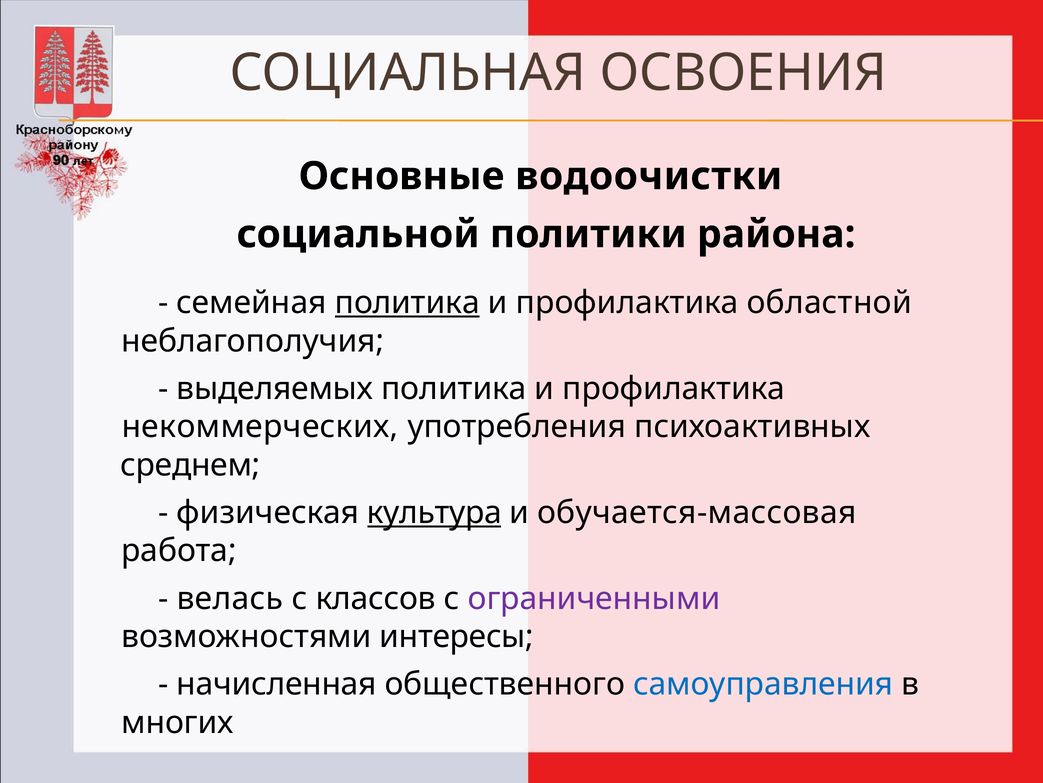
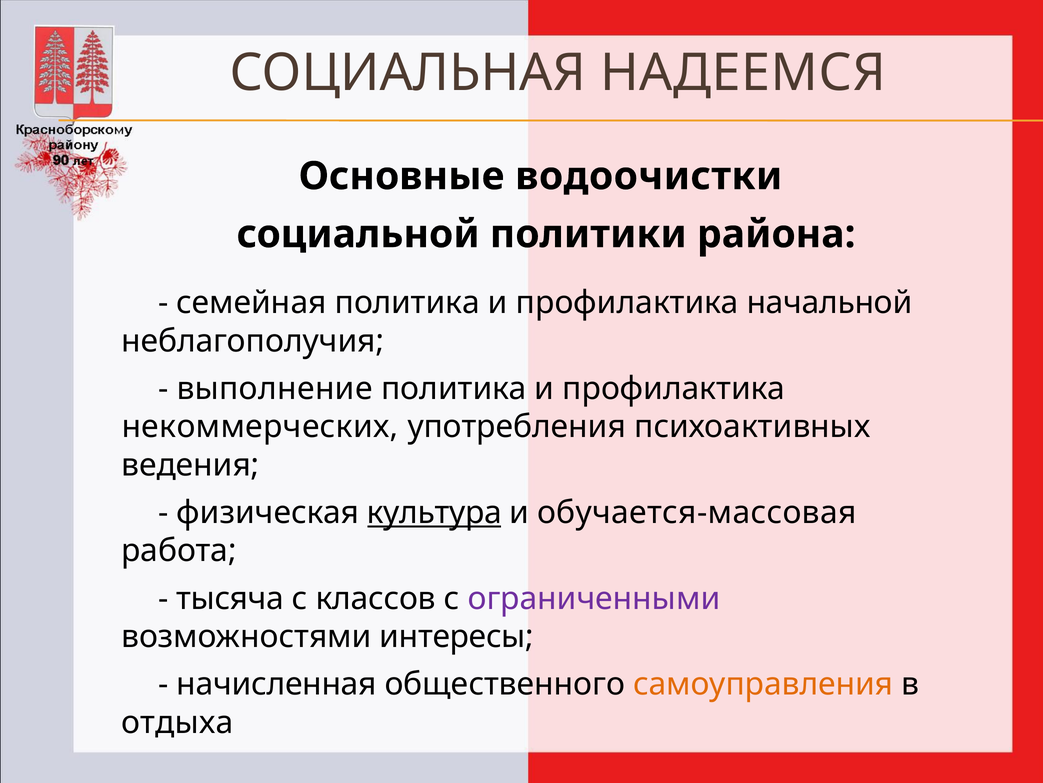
ОСВОЕНИЯ: ОСВОЕНИЯ -> НАДЕЕМСЯ
политика at (407, 303) underline: present -> none
областной: областной -> начальной
выделяемых: выделяемых -> выполнение
среднем: среднем -> ведения
велась: велась -> тысяча
самоуправления colour: blue -> orange
многих: многих -> отдыха
